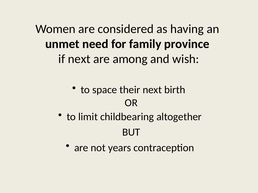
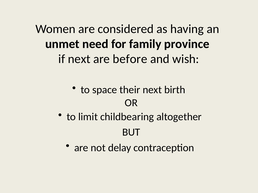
among: among -> before
years: years -> delay
